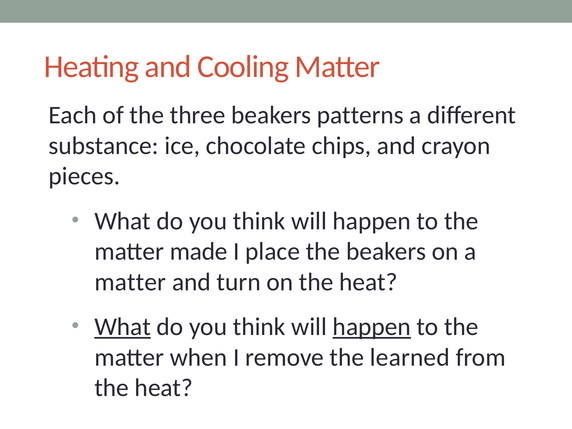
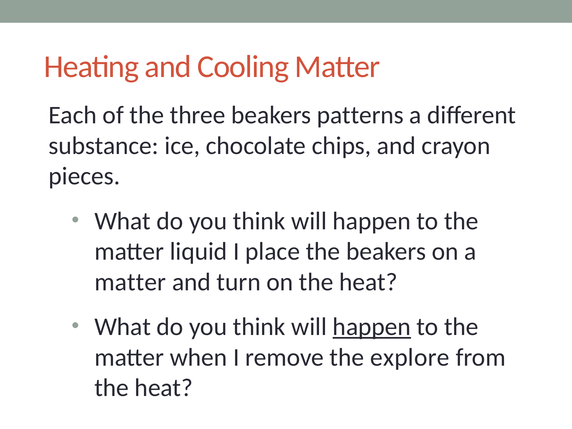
made: made -> liquid
What at (123, 327) underline: present -> none
learned: learned -> explore
